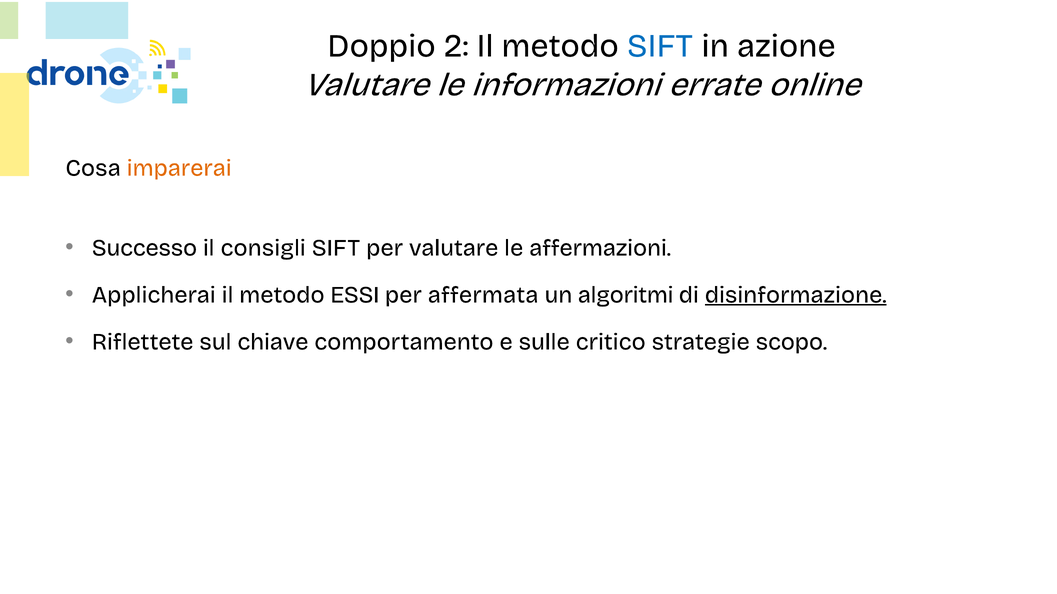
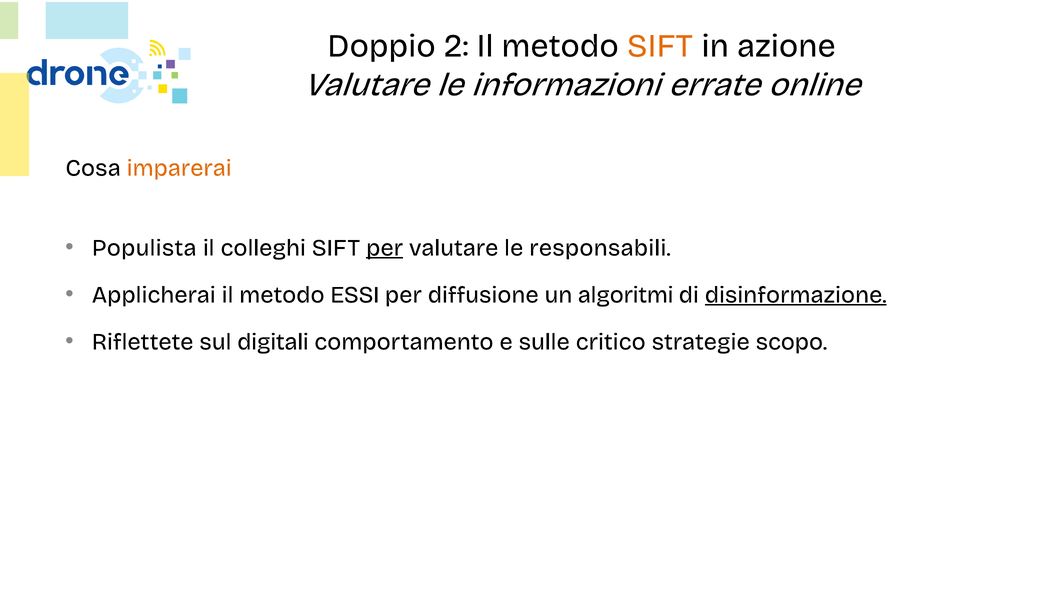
SIFT at (660, 46) colour: blue -> orange
Successo: Successo -> Populista
consigli: consigli -> colleghi
per at (385, 248) underline: none -> present
affermazioni: affermazioni -> responsabili
affermata: affermata -> diffusione
chiave: chiave -> digitali
